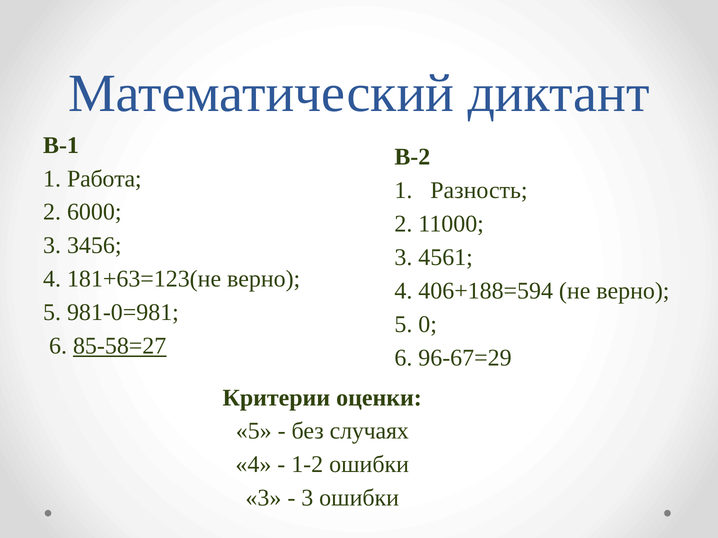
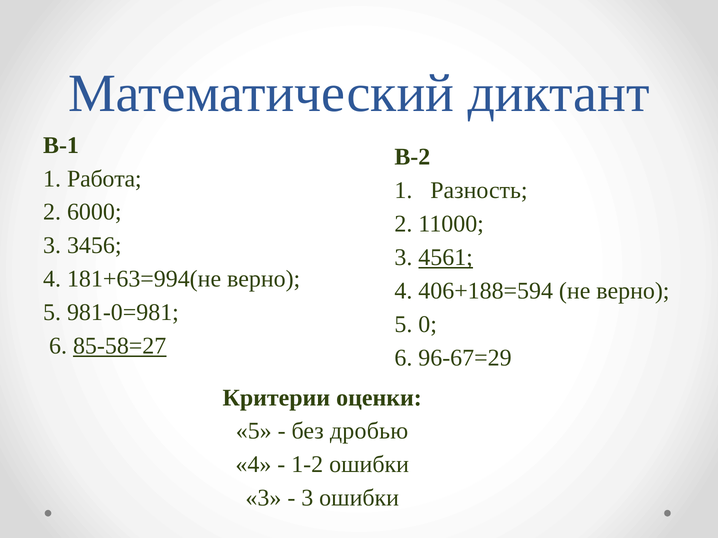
4561 underline: none -> present
181+63=123(не: 181+63=123(не -> 181+63=994(не
случаях: случаях -> дробью
